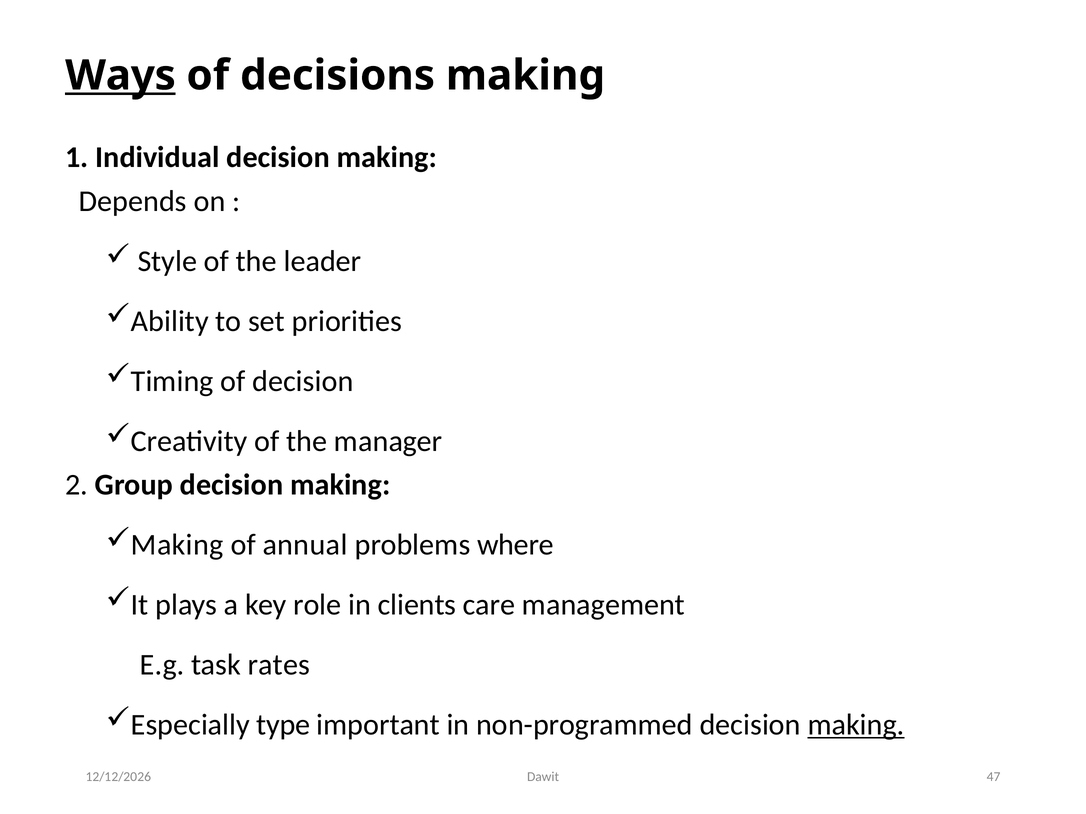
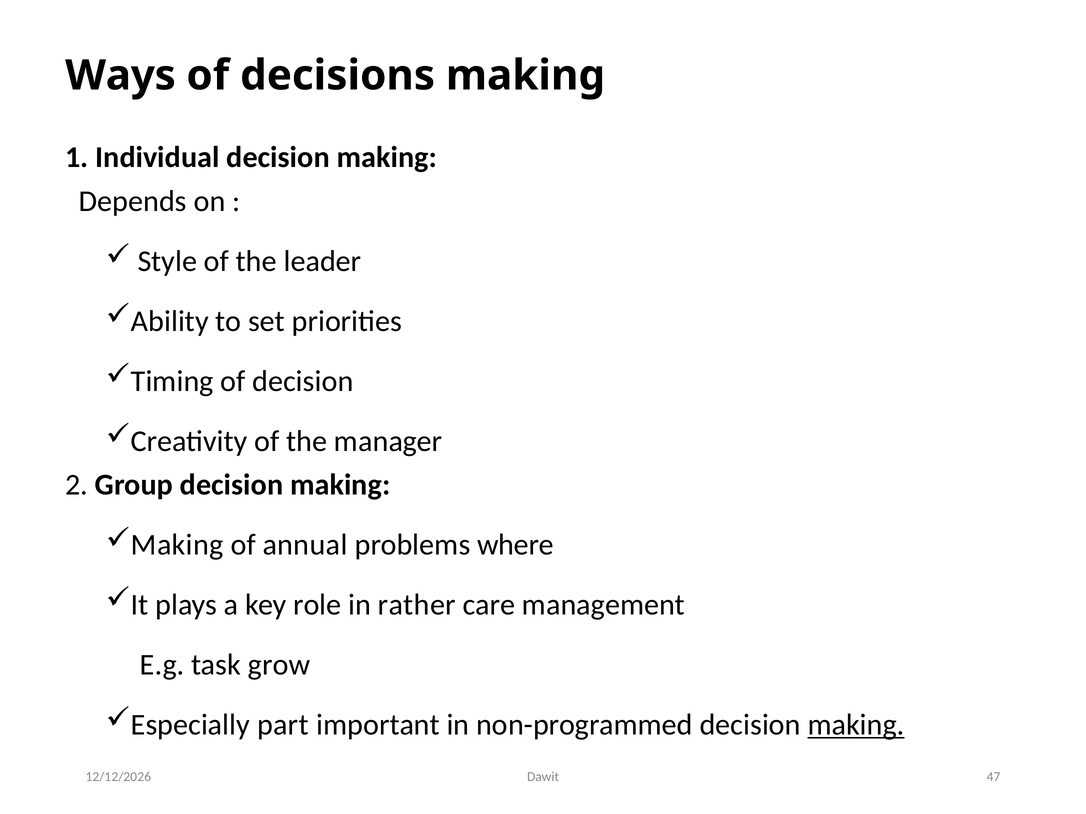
Ways underline: present -> none
clients: clients -> rather
rates: rates -> grow
type: type -> part
